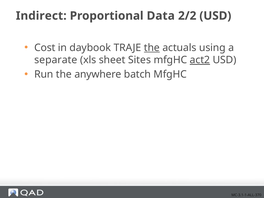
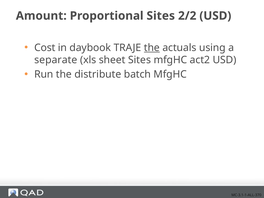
Indirect: Indirect -> Amount
Proportional Data: Data -> Sites
act2 underline: present -> none
anywhere: anywhere -> distribute
